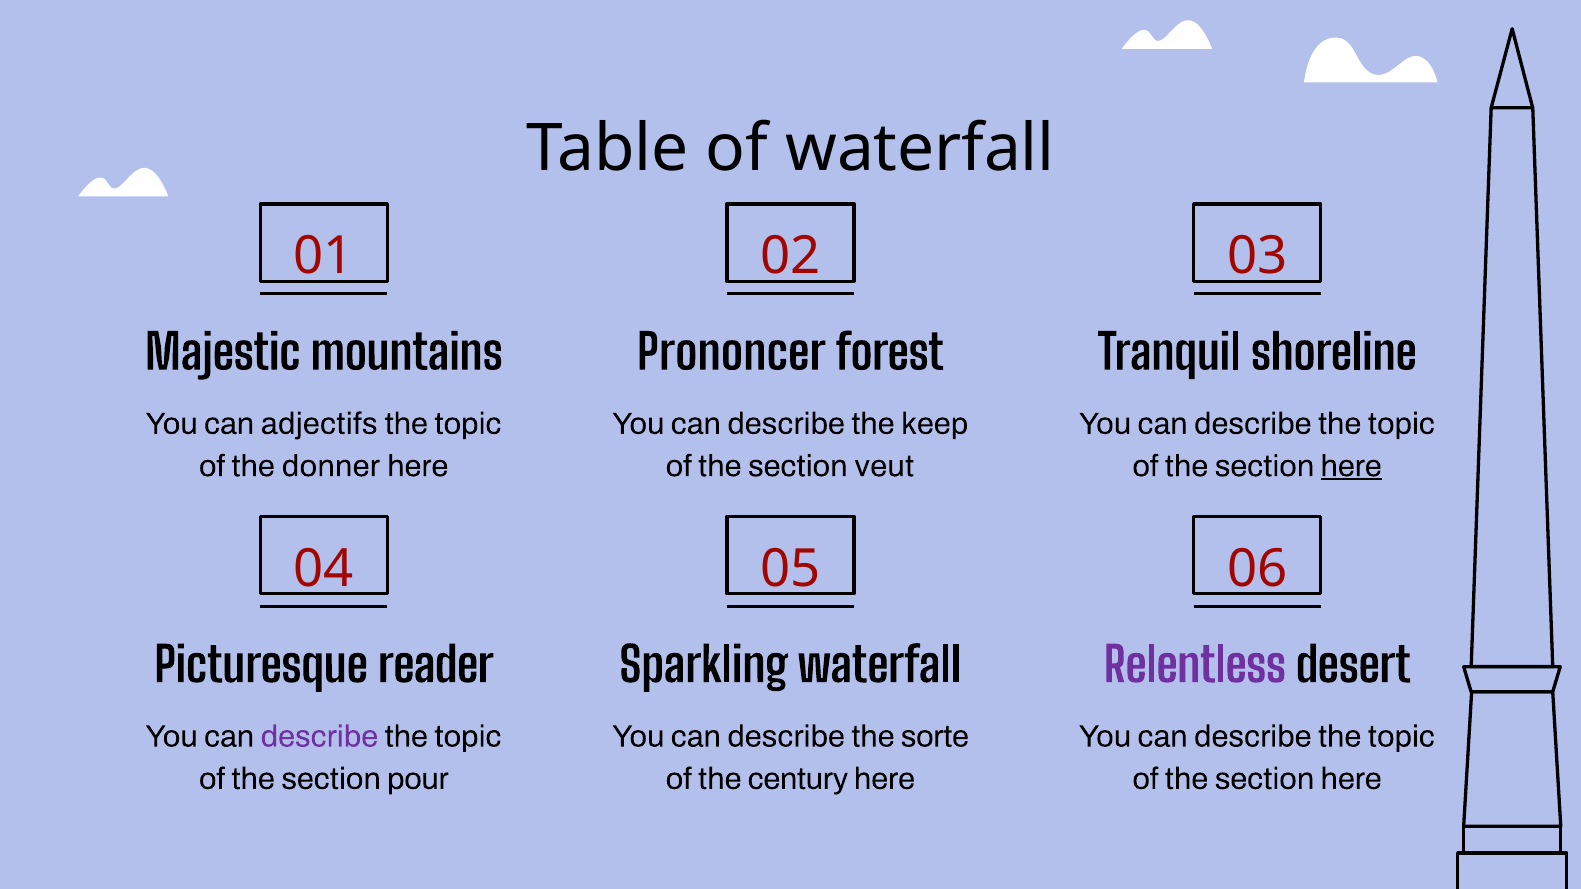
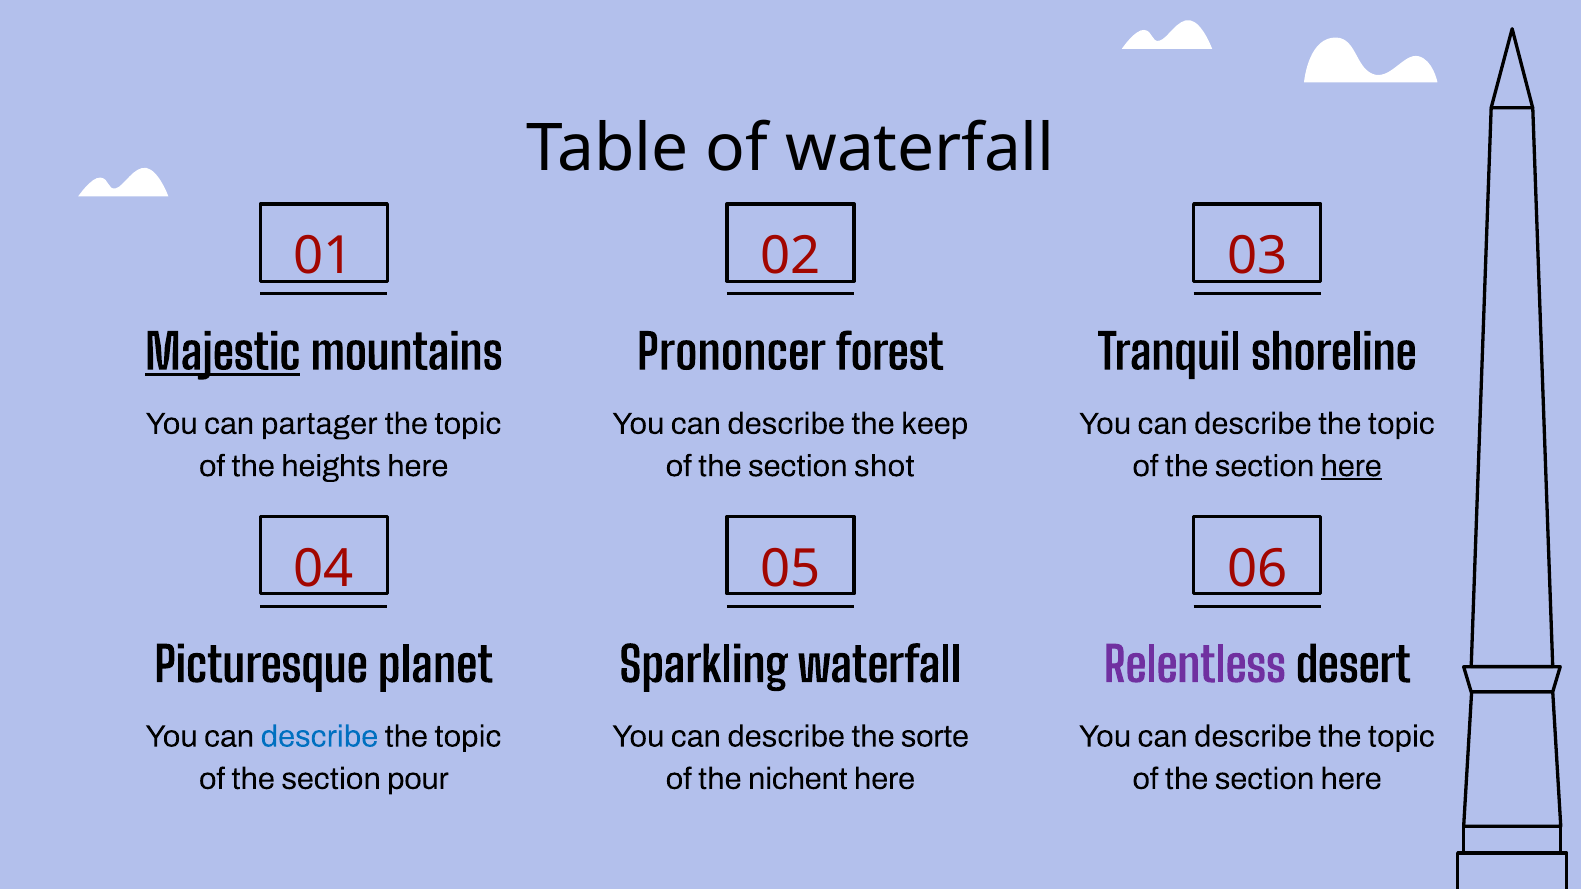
Majestic underline: none -> present
adjectifs: adjectifs -> partager
donner: donner -> heights
veut: veut -> shot
reader: reader -> planet
describe at (319, 737) colour: purple -> blue
century: century -> nichent
